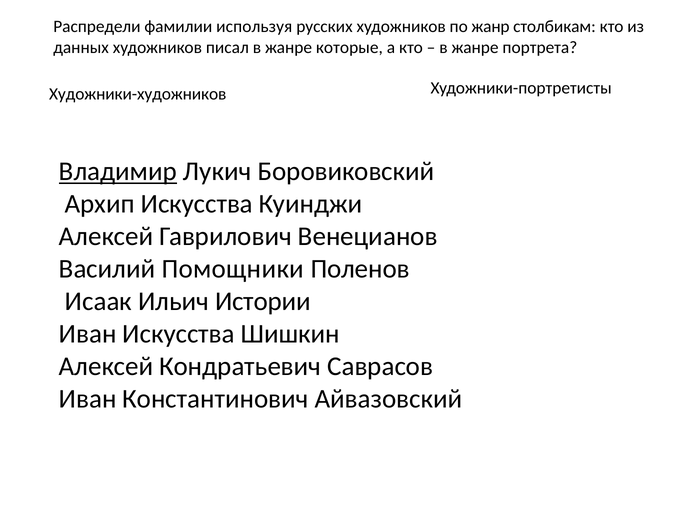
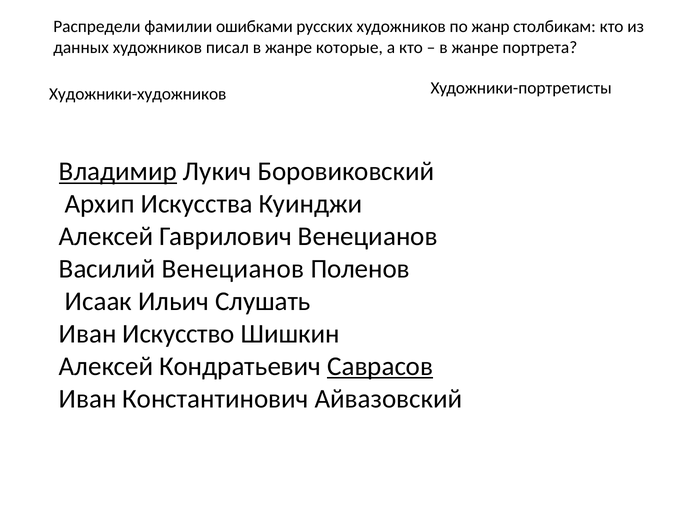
используя: используя -> ошибками
Василий Помощники: Помощники -> Венецианов
Истории: Истории -> Слушать
Иван Искусства: Искусства -> Искусство
Саврасов underline: none -> present
